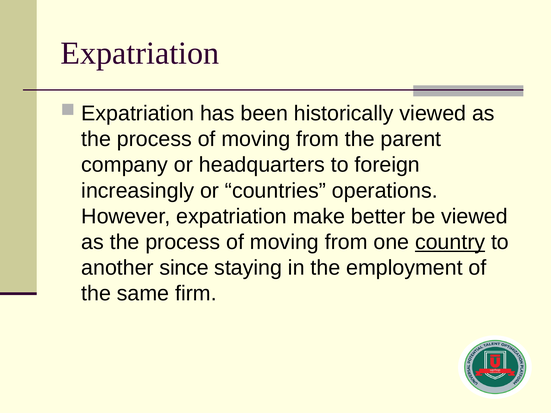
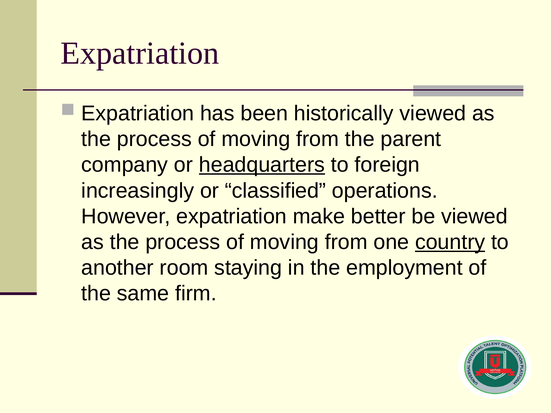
headquarters underline: none -> present
countries: countries -> classified
since: since -> room
